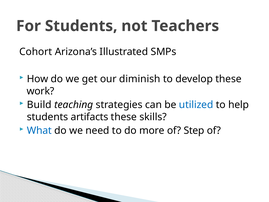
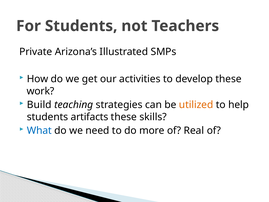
Cohort: Cohort -> Private
diminish: diminish -> activities
utilized colour: blue -> orange
Step: Step -> Real
